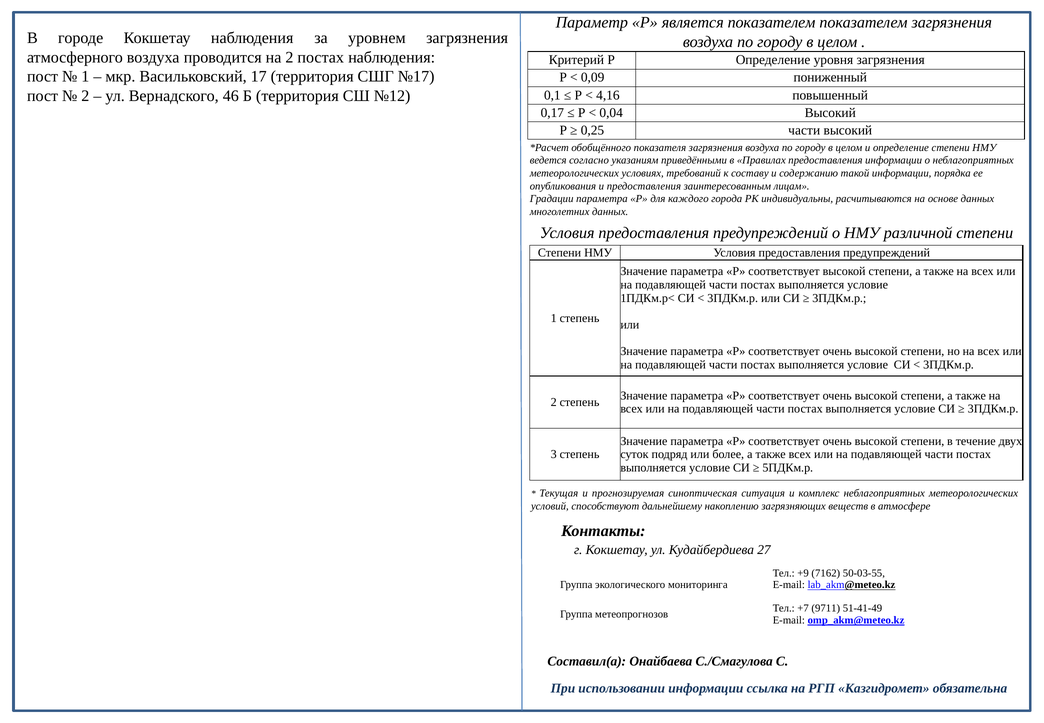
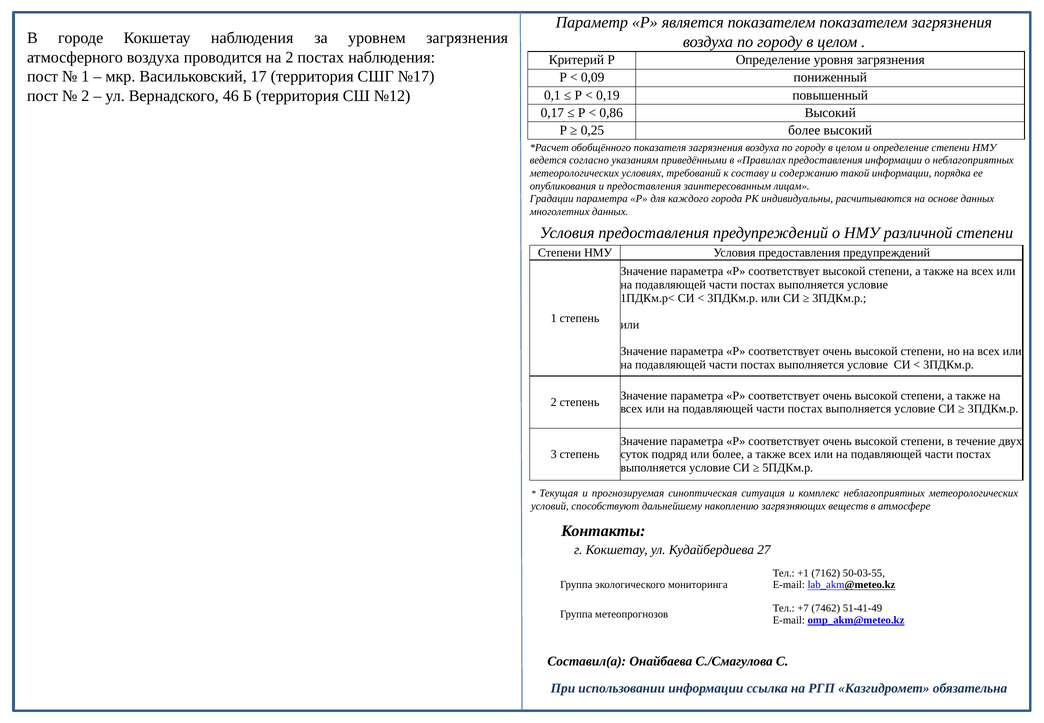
4,16: 4,16 -> 0,19
0,04: 0,04 -> 0,86
0,25 части: части -> более
+9: +9 -> +1
9711: 9711 -> 7462
